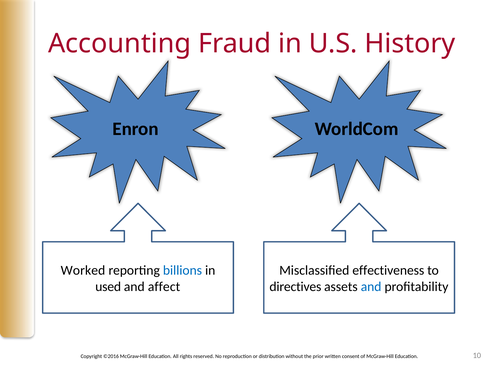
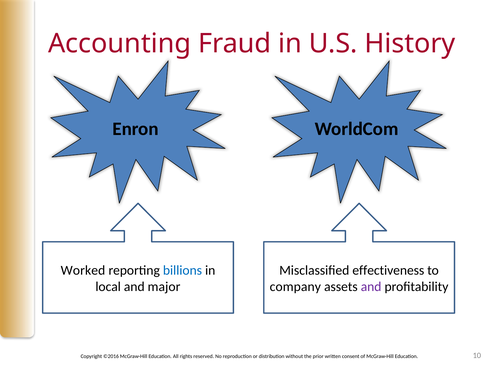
used: used -> local
affect: affect -> major
directives: directives -> company
and at (371, 286) colour: blue -> purple
